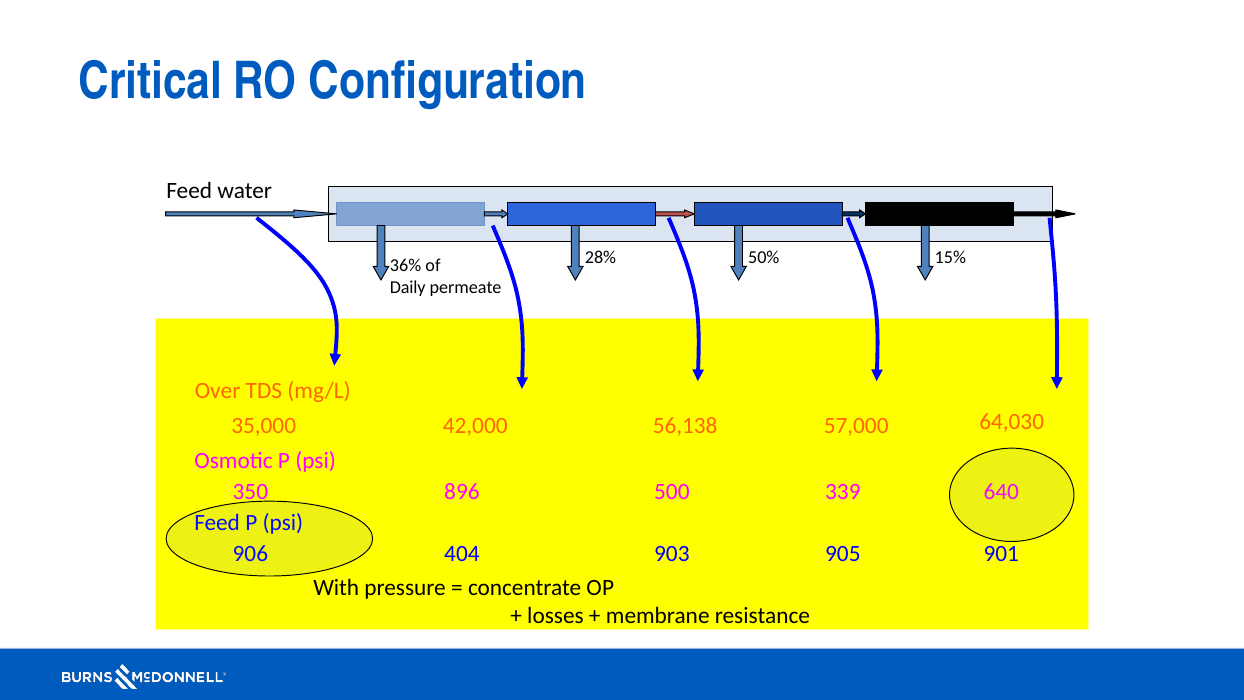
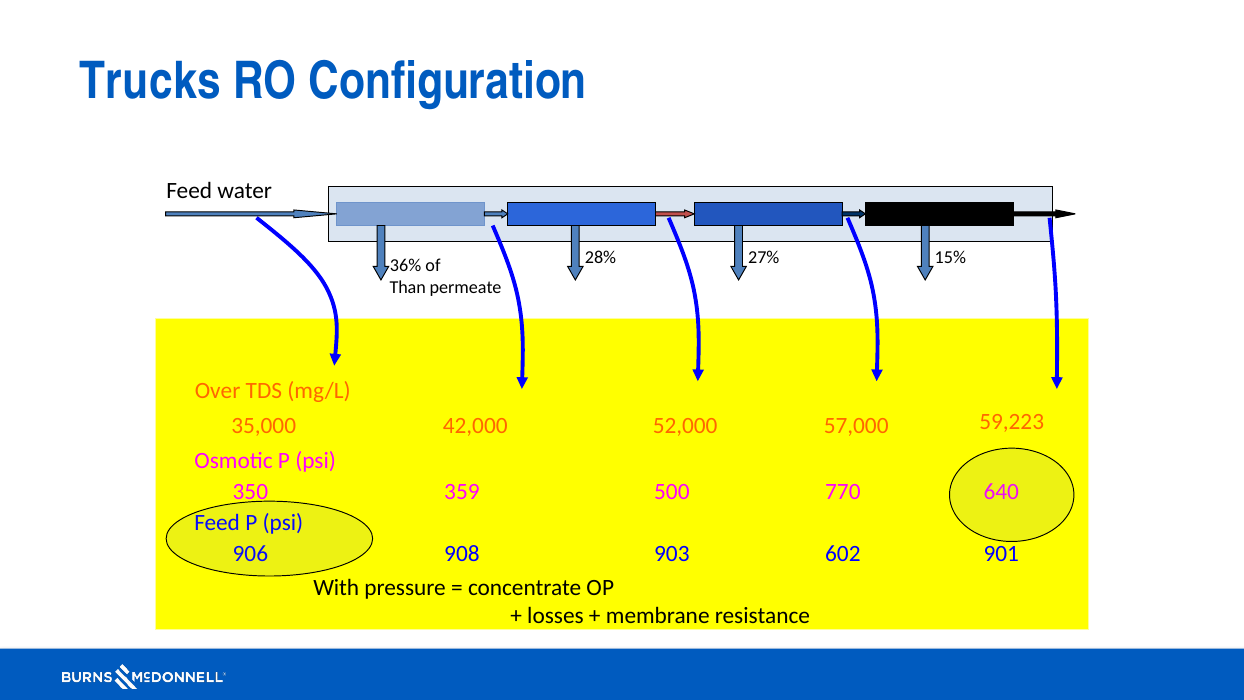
Critical: Critical -> Trucks
50%: 50% -> 27%
Daily: Daily -> Than
56,138: 56,138 -> 52,000
64,030: 64,030 -> 59,223
896: 896 -> 359
339: 339 -> 770
404: 404 -> 908
905: 905 -> 602
